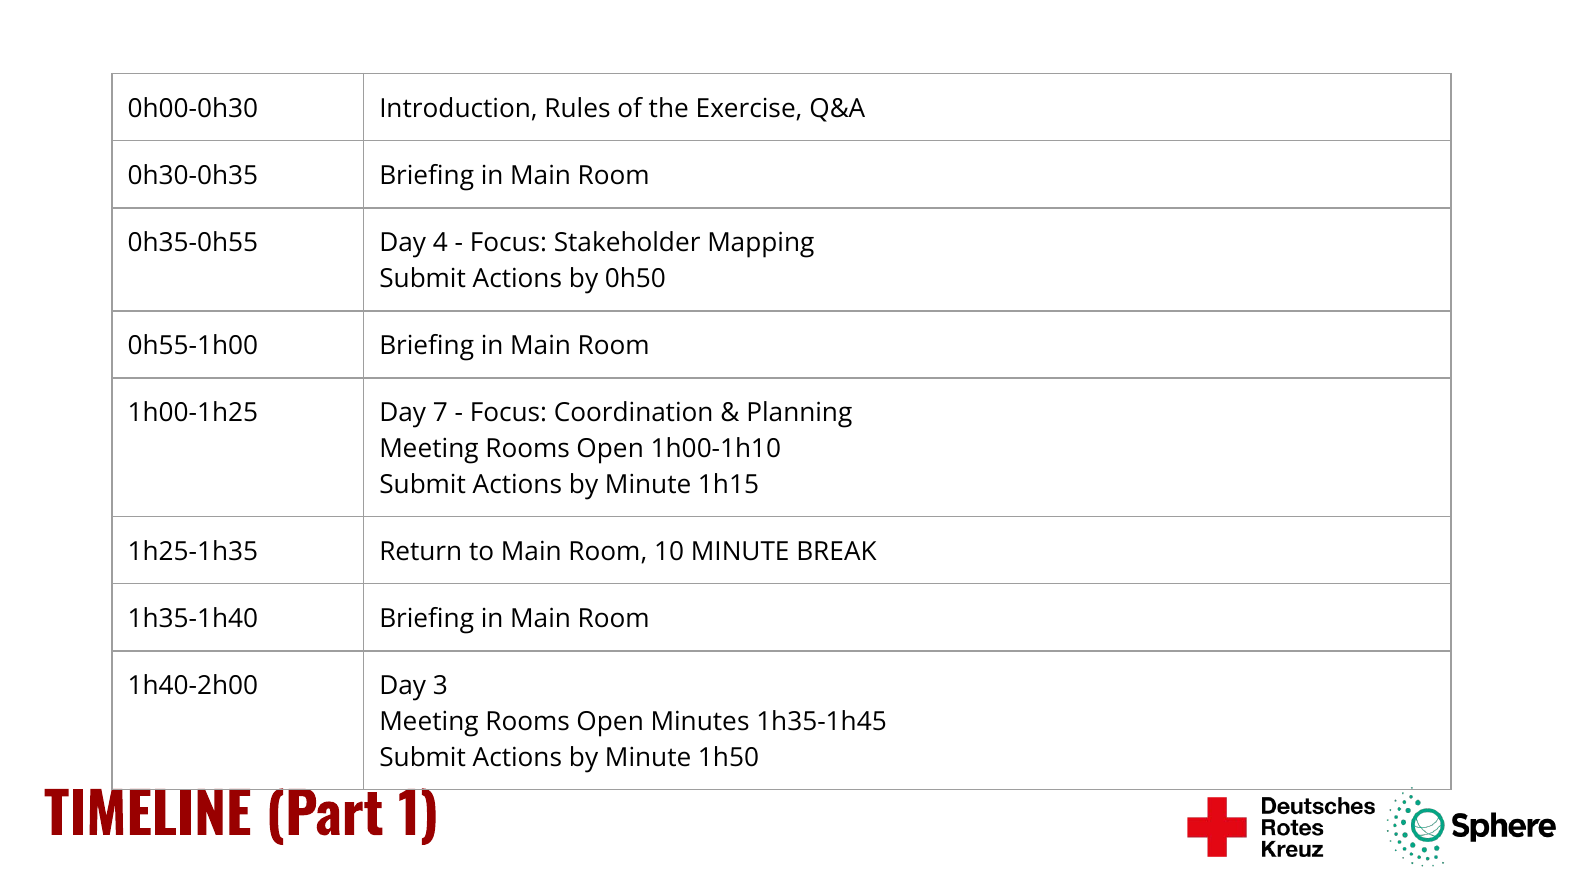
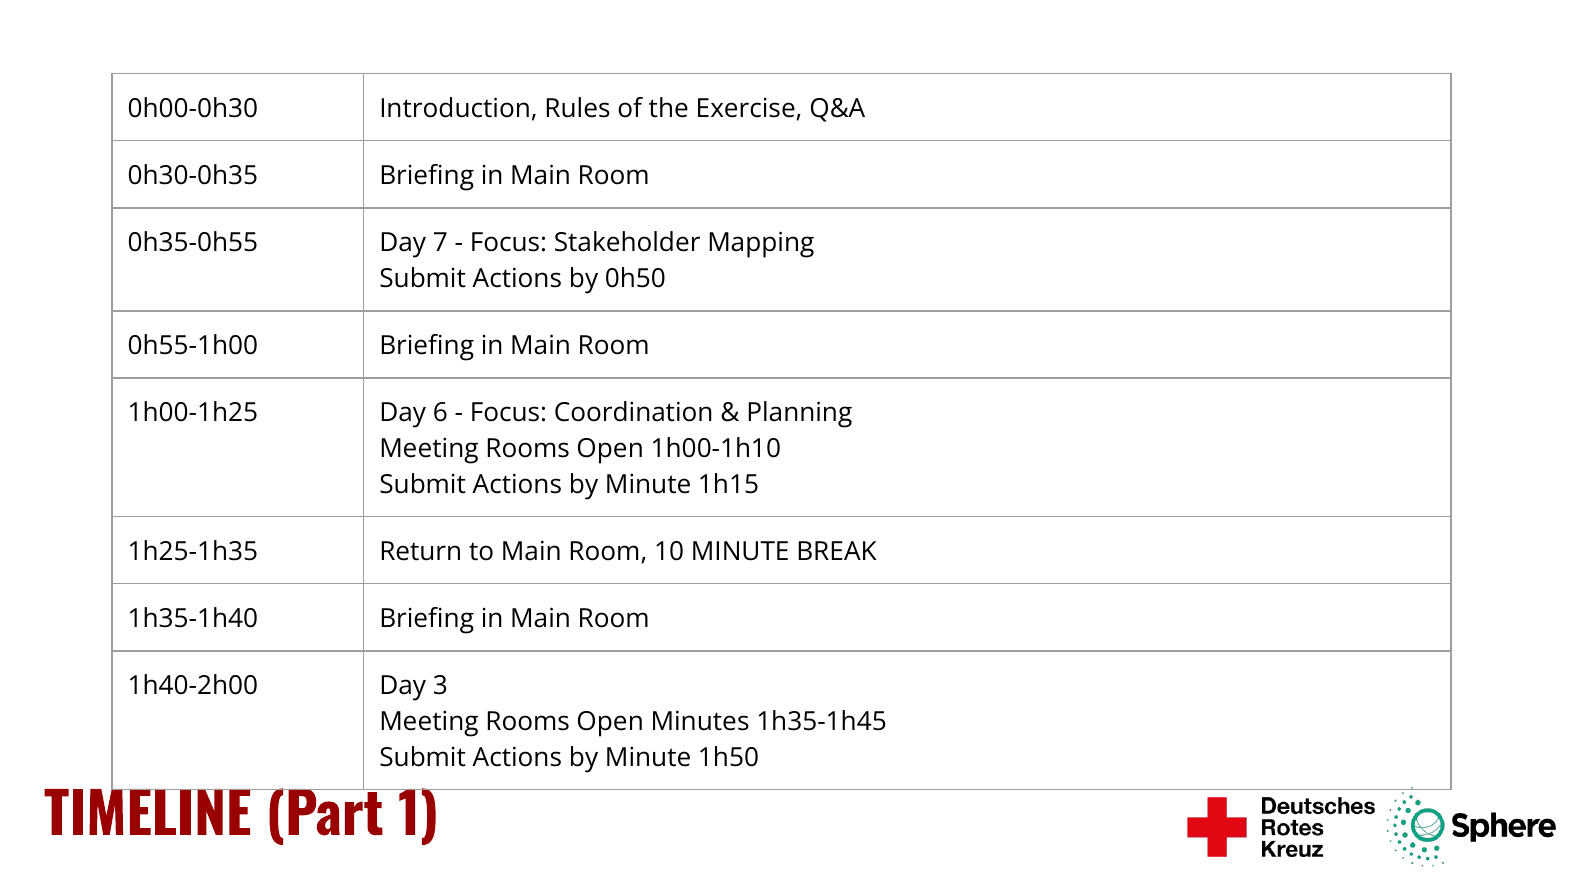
4: 4 -> 7
7: 7 -> 6
